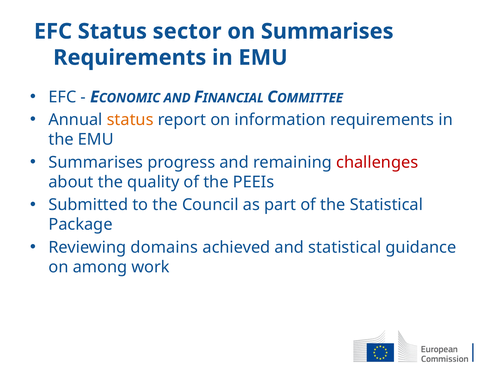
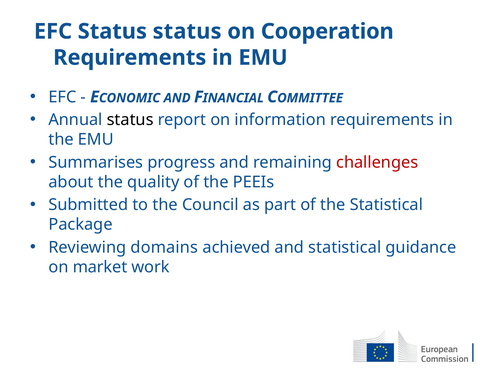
Status sector: sector -> status
on Summarises: Summarises -> Cooperation
status at (130, 120) colour: orange -> black
among: among -> market
